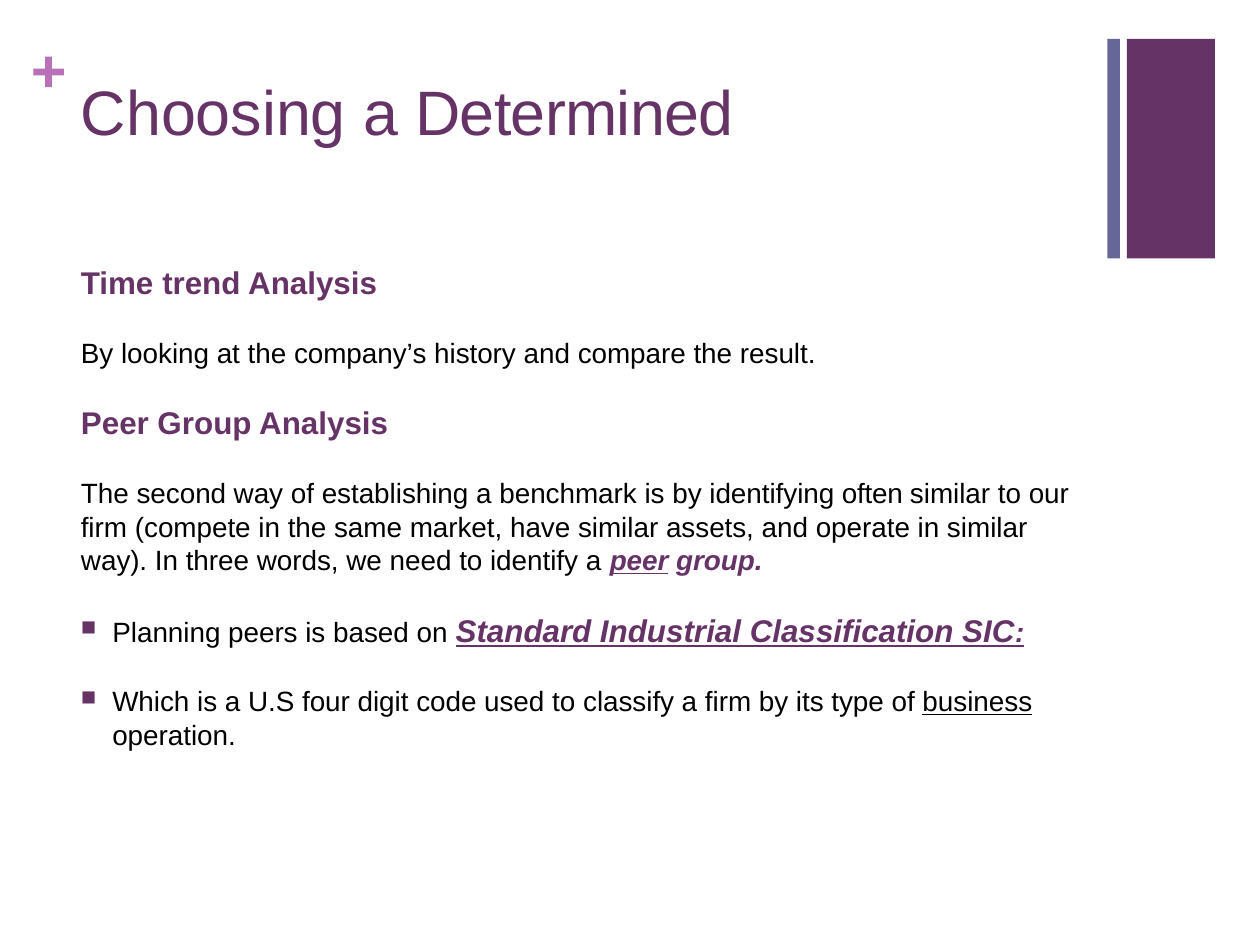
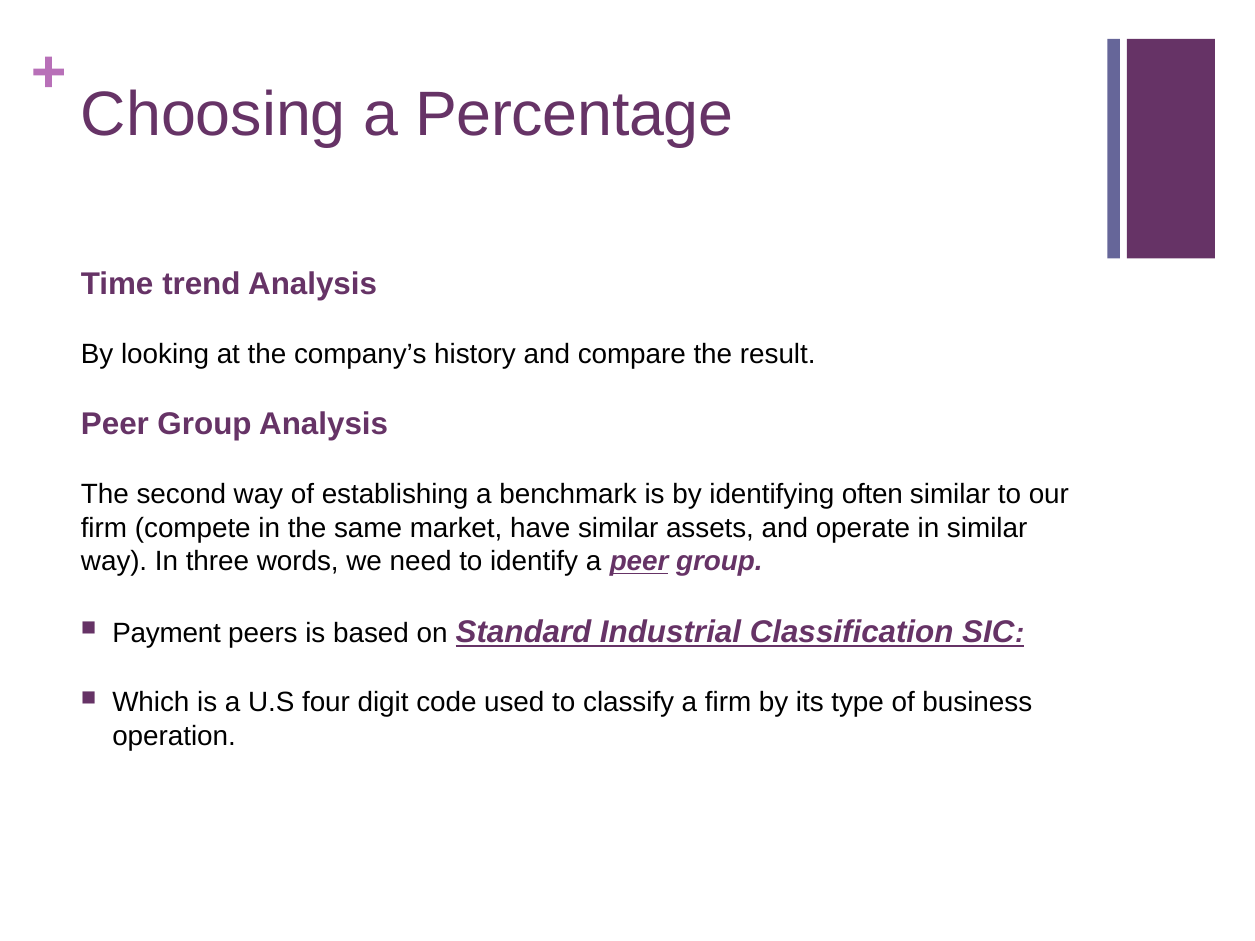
Determined: Determined -> Percentage
Planning: Planning -> Payment
business underline: present -> none
